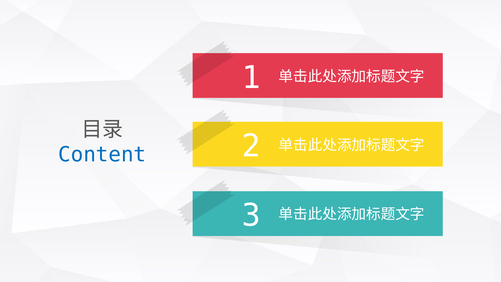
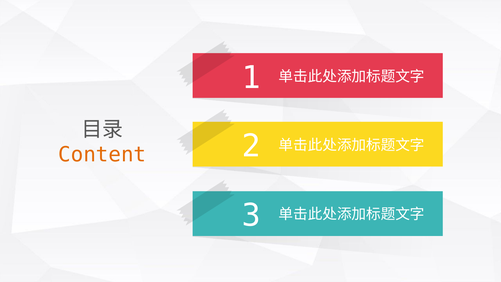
Content colour: blue -> orange
